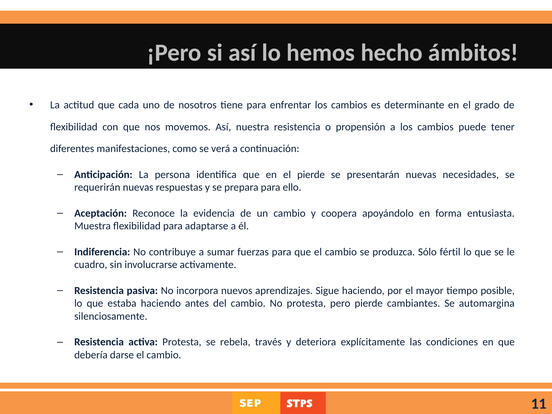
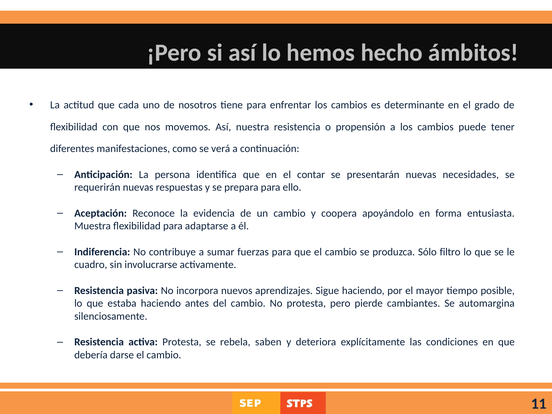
el pierde: pierde -> contar
fértil: fértil -> filtro
través: través -> saben
